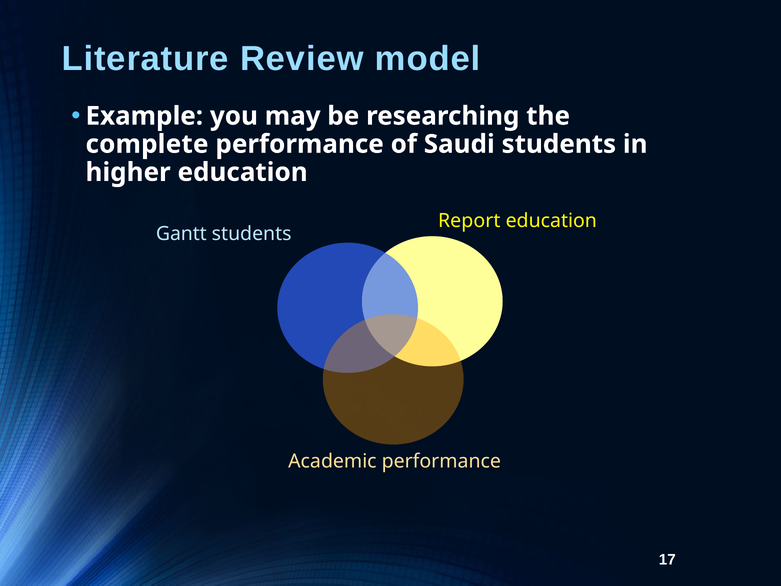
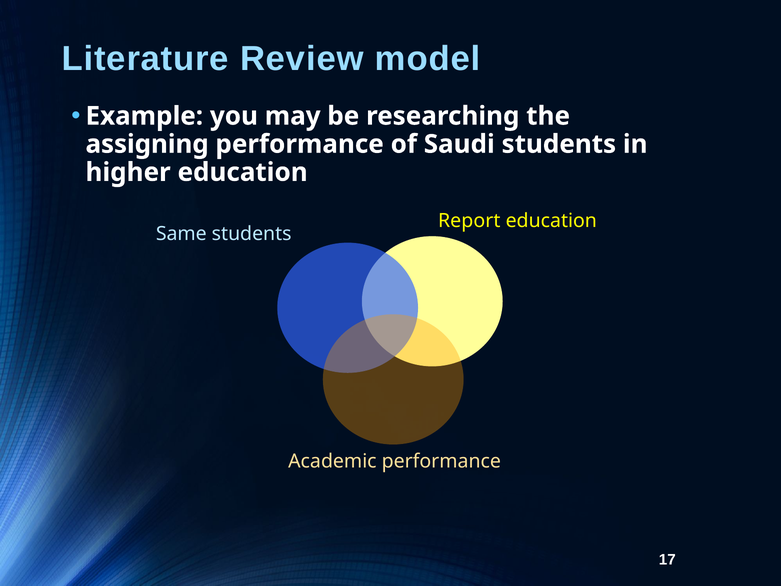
complete: complete -> assigning
Gantt: Gantt -> Same
